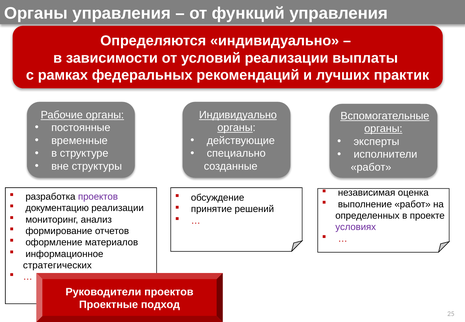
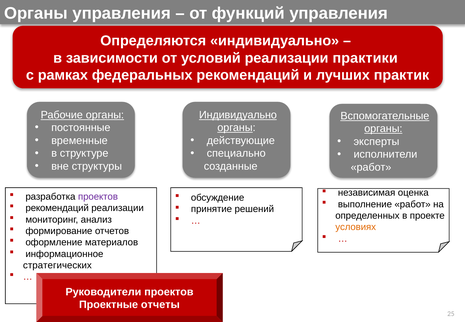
выплаты: выплаты -> практики
документацию at (57, 208): документацию -> рекомендаций
условиях colour: purple -> orange
подход: подход -> отчеты
